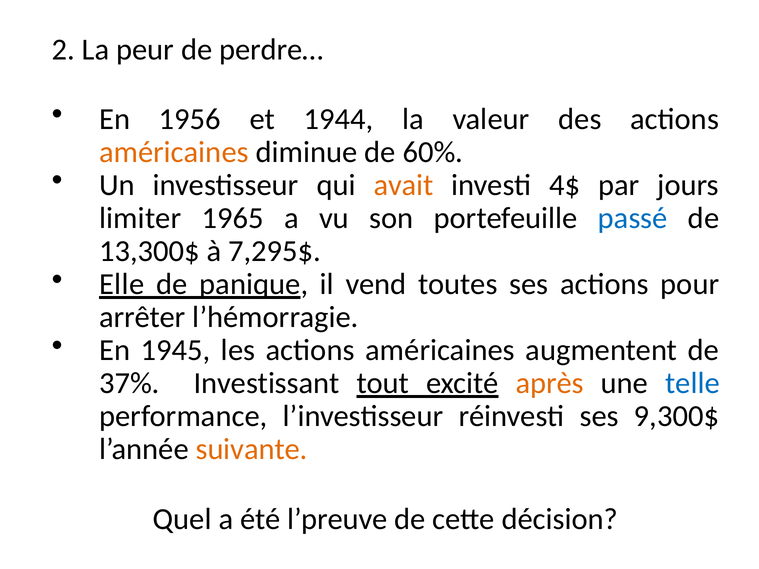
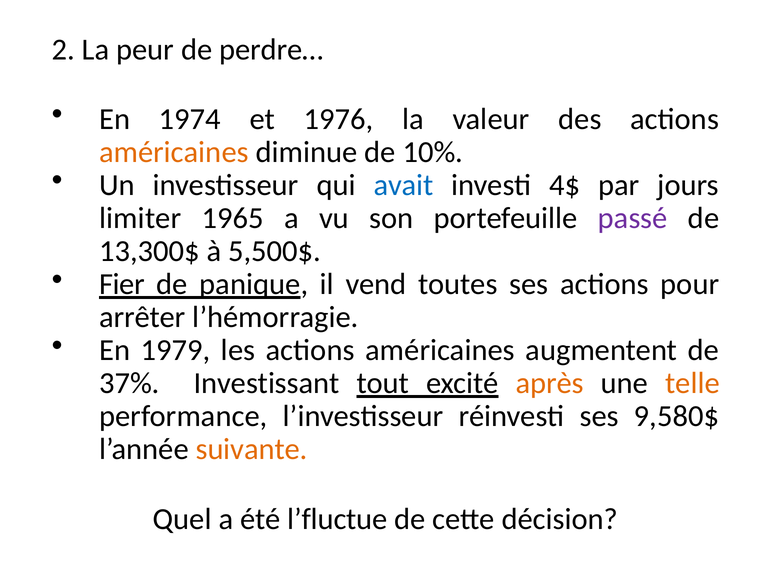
1956: 1956 -> 1974
1944: 1944 -> 1976
60%: 60% -> 10%
avait colour: orange -> blue
passé colour: blue -> purple
7,295$: 7,295$ -> 5,500$
Elle: Elle -> Fier
1945: 1945 -> 1979
telle colour: blue -> orange
9,300$: 9,300$ -> 9,580$
l’preuve: l’preuve -> l’fluctue
